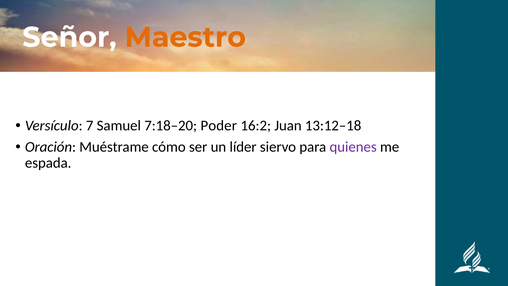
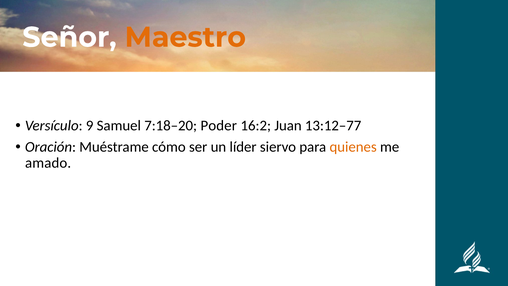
7: 7 -> 9
13:12–18: 13:12–18 -> 13:12–77
quienes colour: purple -> orange
espada: espada -> amado
